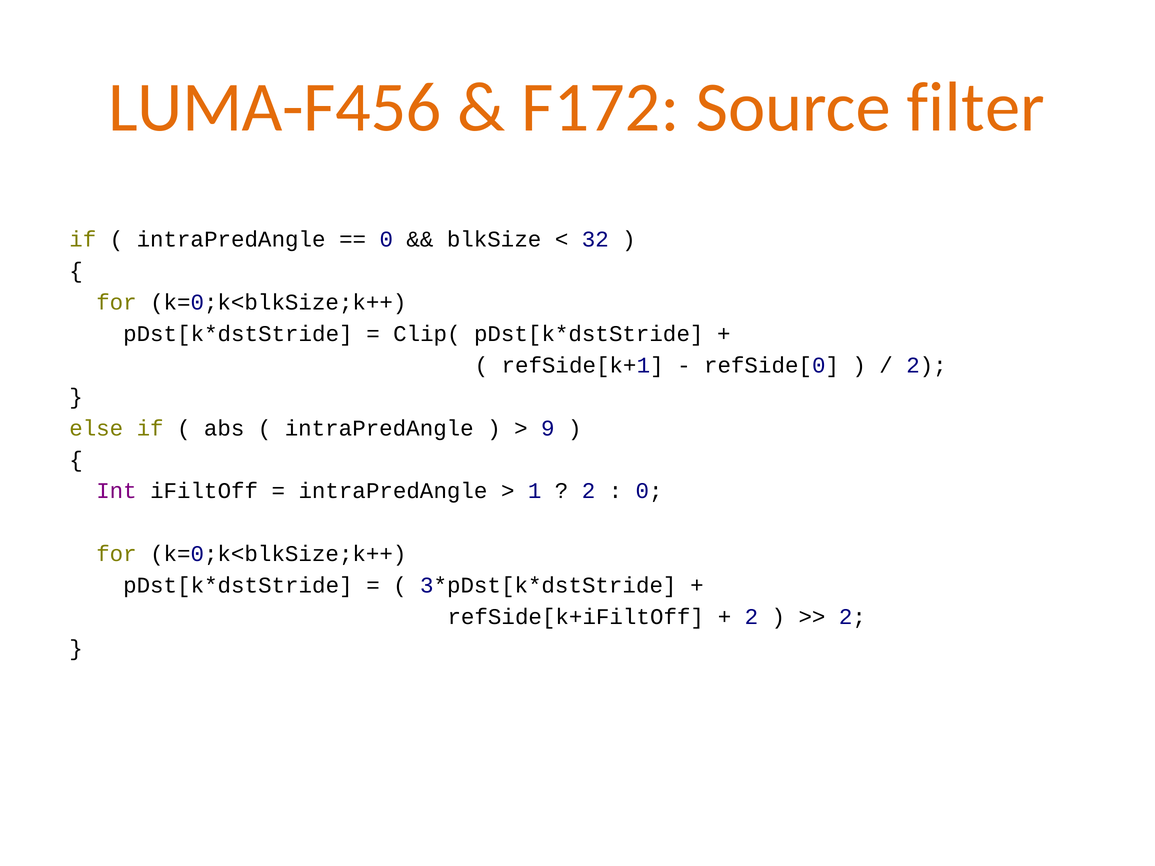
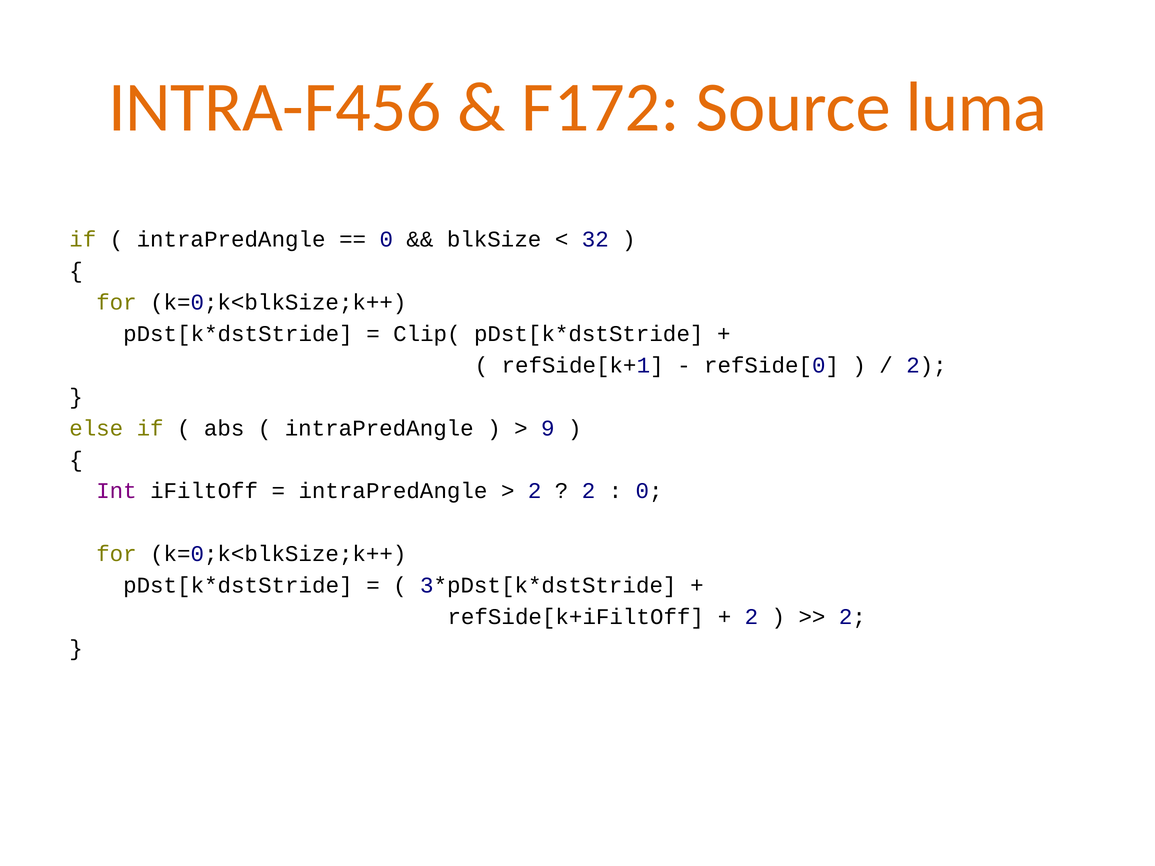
LUMA-F456: LUMA-F456 -> INTRA-F456
filter: filter -> luma
1 at (535, 491): 1 -> 2
